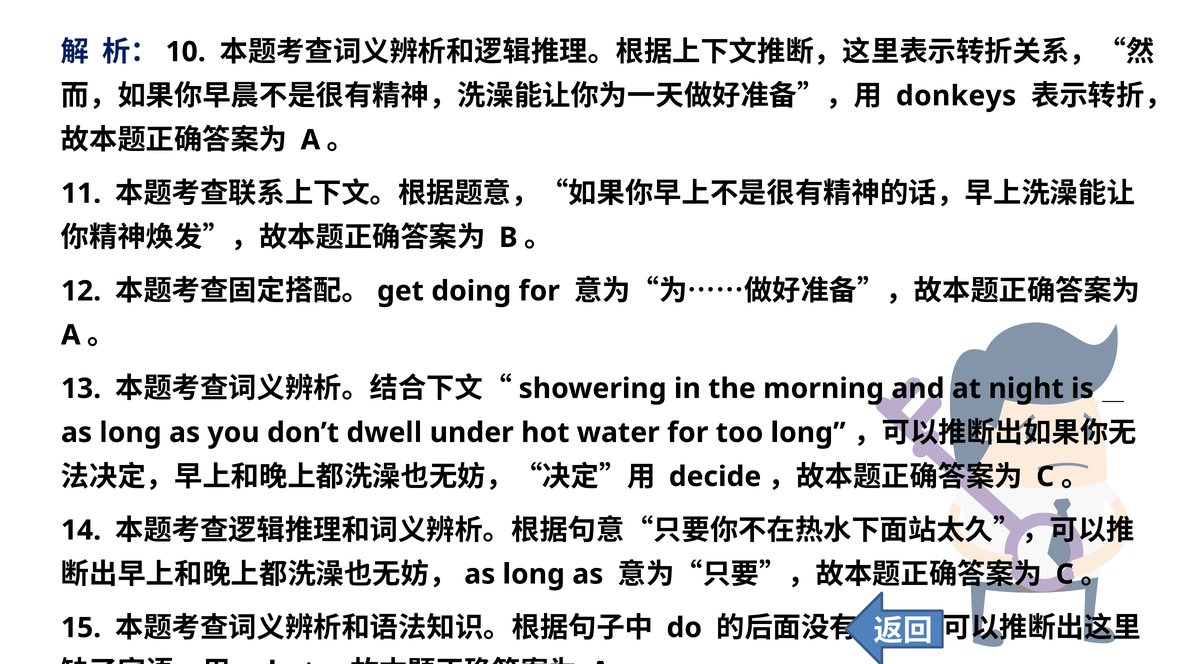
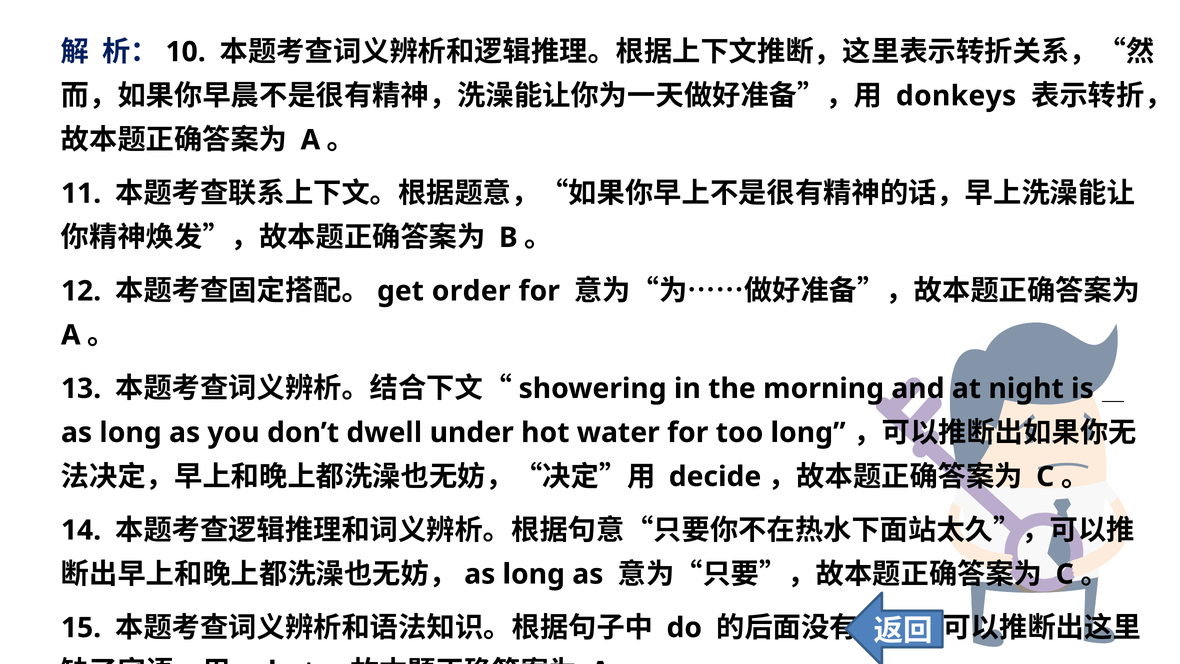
doing: doing -> order
